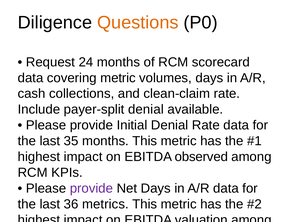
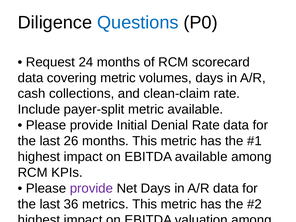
Questions colour: orange -> blue
payer-split denial: denial -> metric
35: 35 -> 26
EBITDA observed: observed -> available
